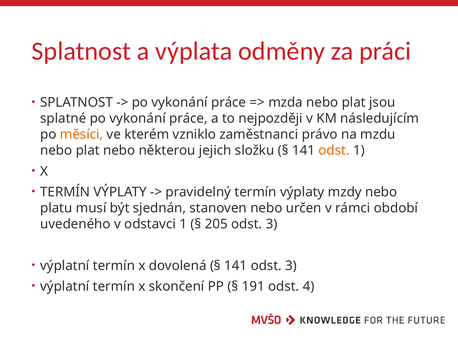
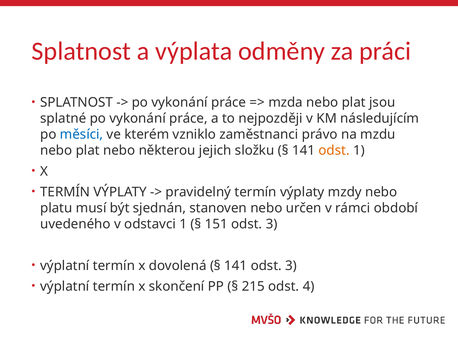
měsíci colour: orange -> blue
205: 205 -> 151
191: 191 -> 215
